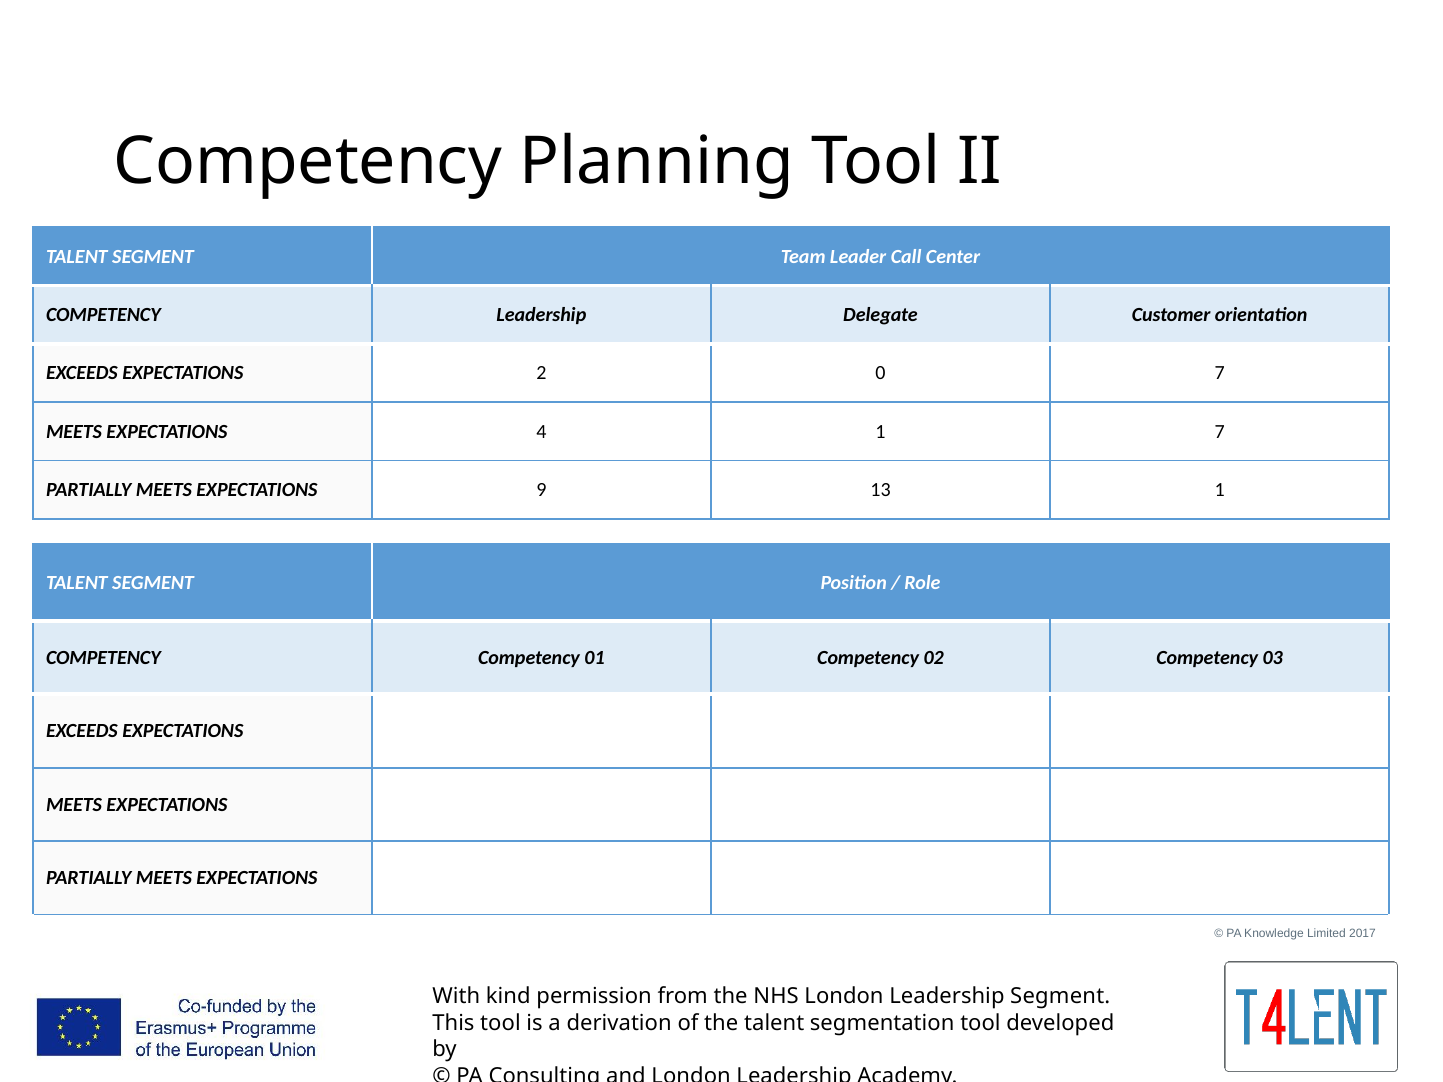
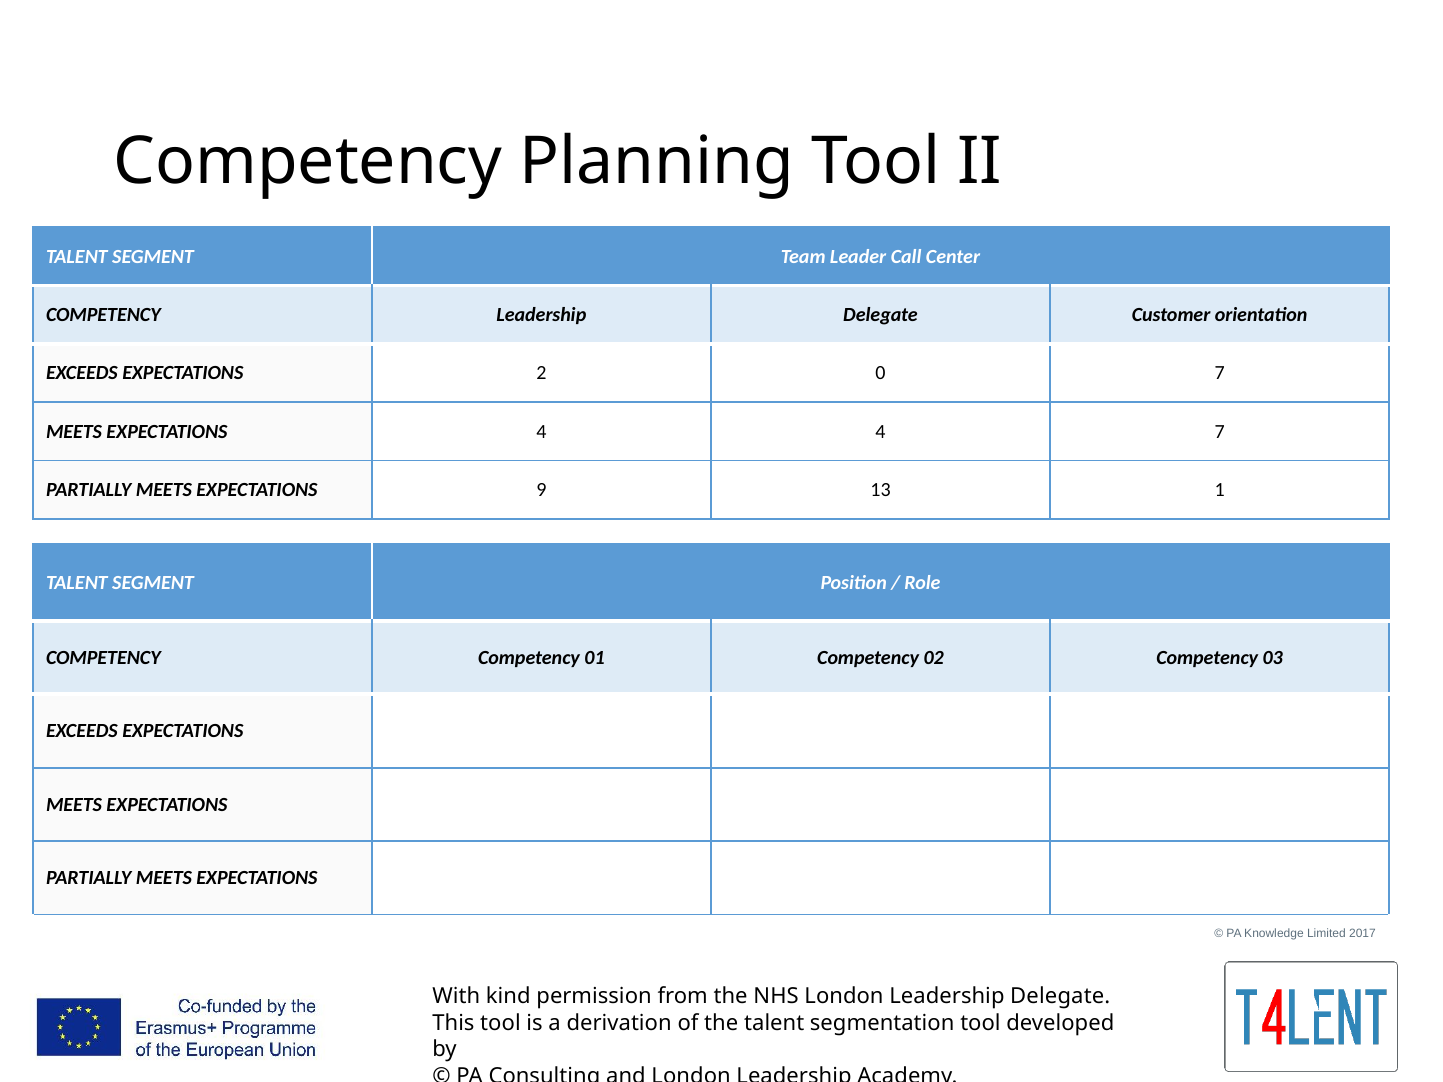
4 1: 1 -> 4
London Leadership Segment: Segment -> Delegate
